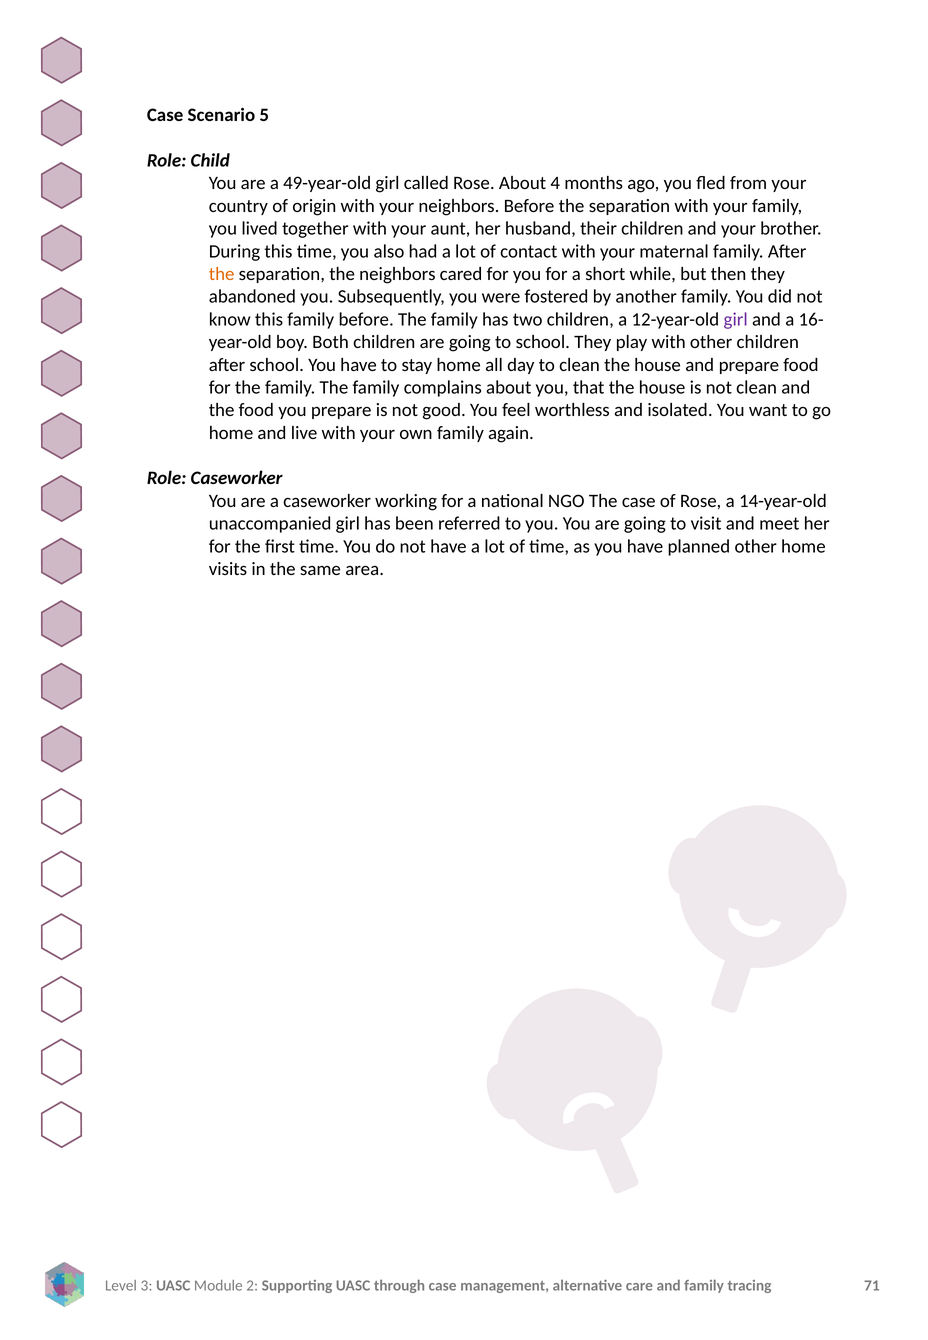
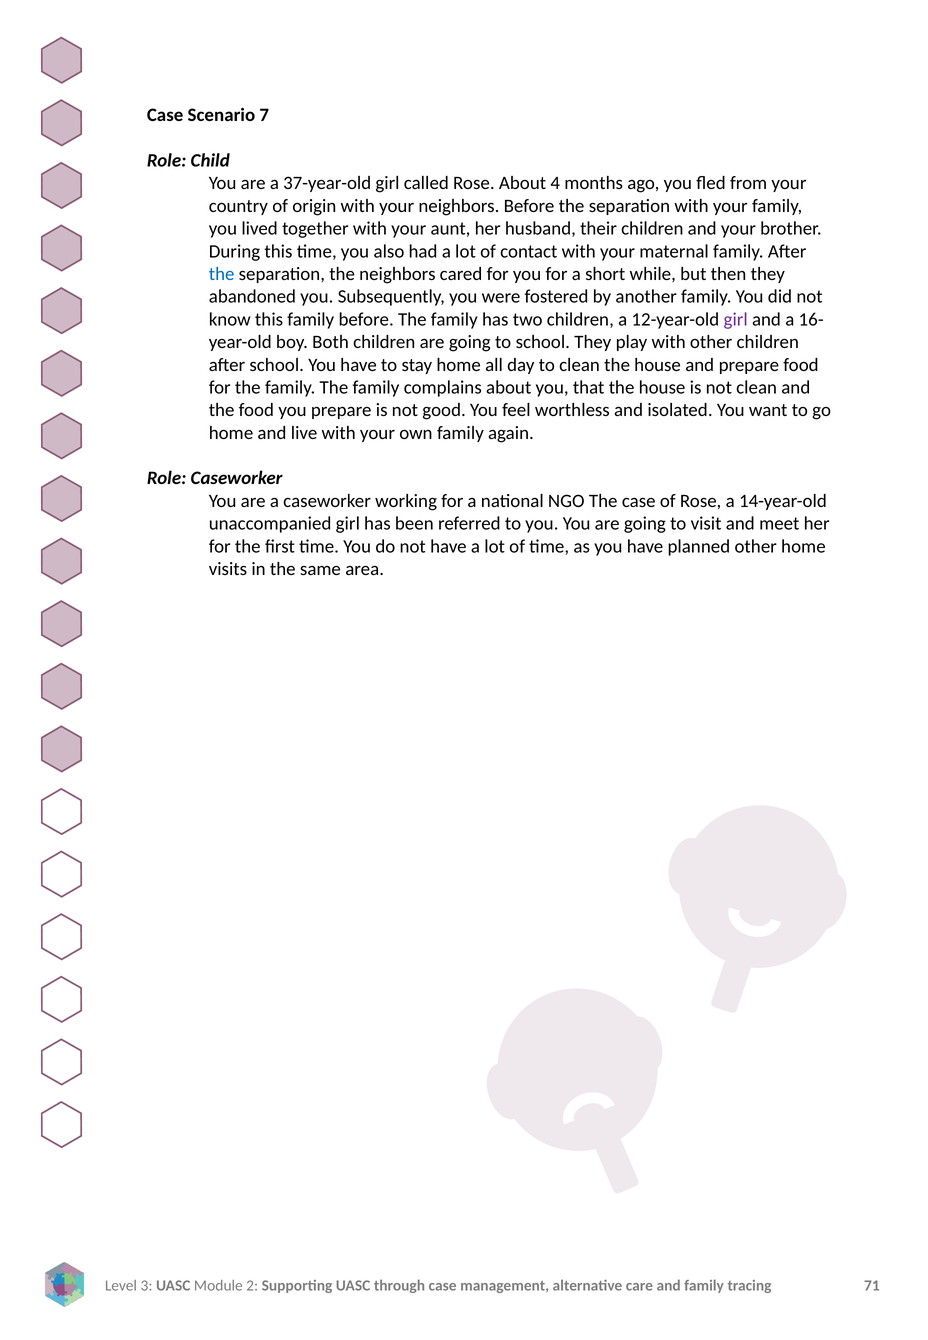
5: 5 -> 7
49-year-old: 49-year-old -> 37-year-old
the at (222, 274) colour: orange -> blue
